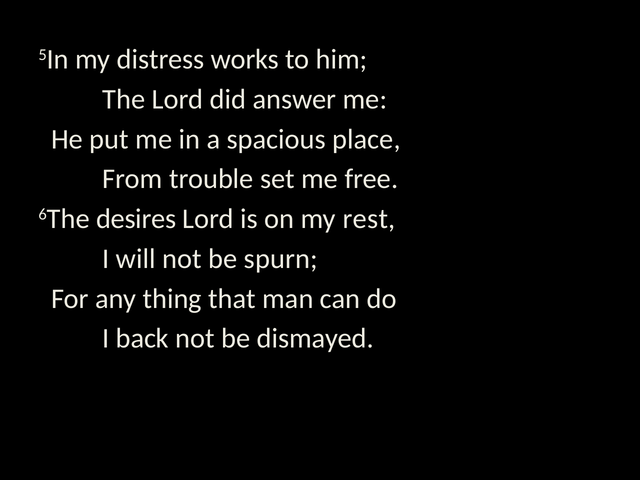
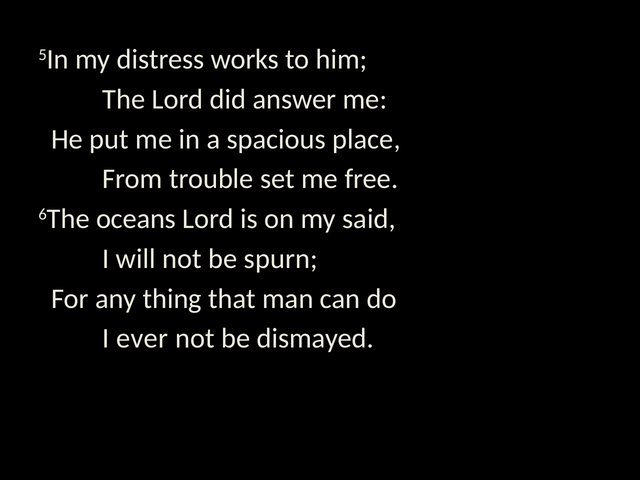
desires: desires -> oceans
rest: rest -> said
back: back -> ever
